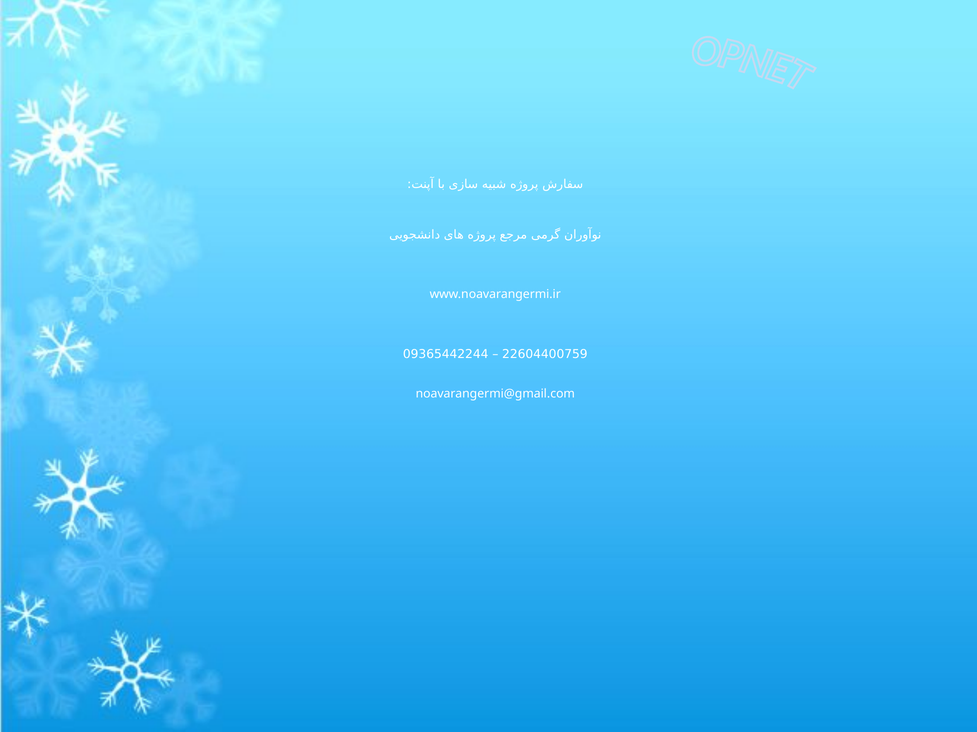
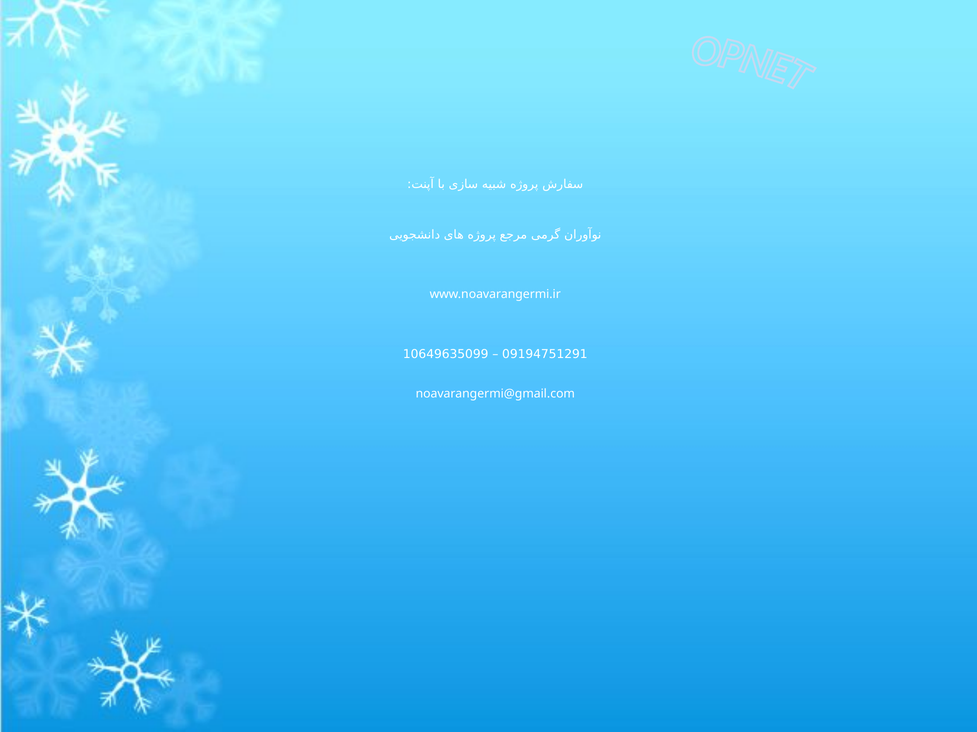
09365442244: 09365442244 -> 10649635099
22604400759: 22604400759 -> 09194751291
